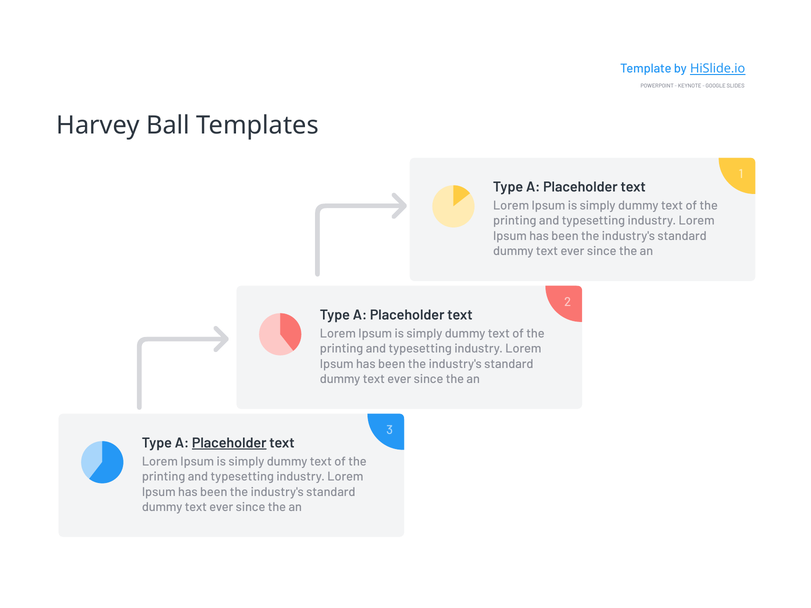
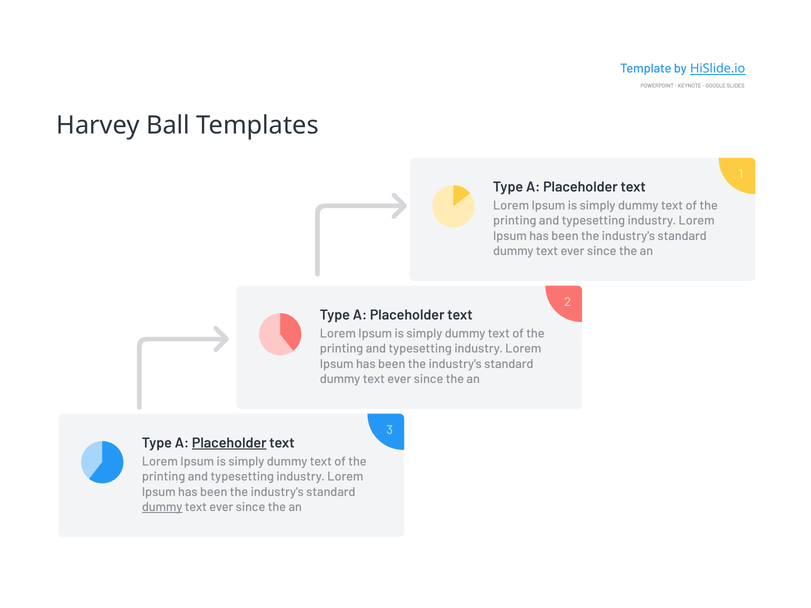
dummy at (162, 507) underline: none -> present
